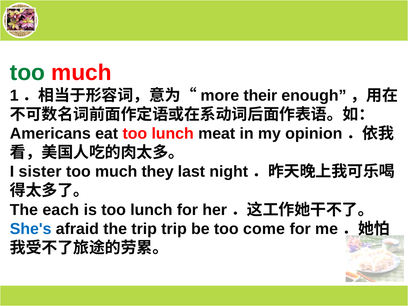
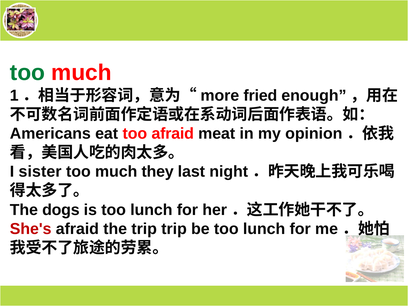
their: their -> fried
eat too lunch: lunch -> afraid
each: each -> dogs
She's colour: blue -> red
be too come: come -> lunch
